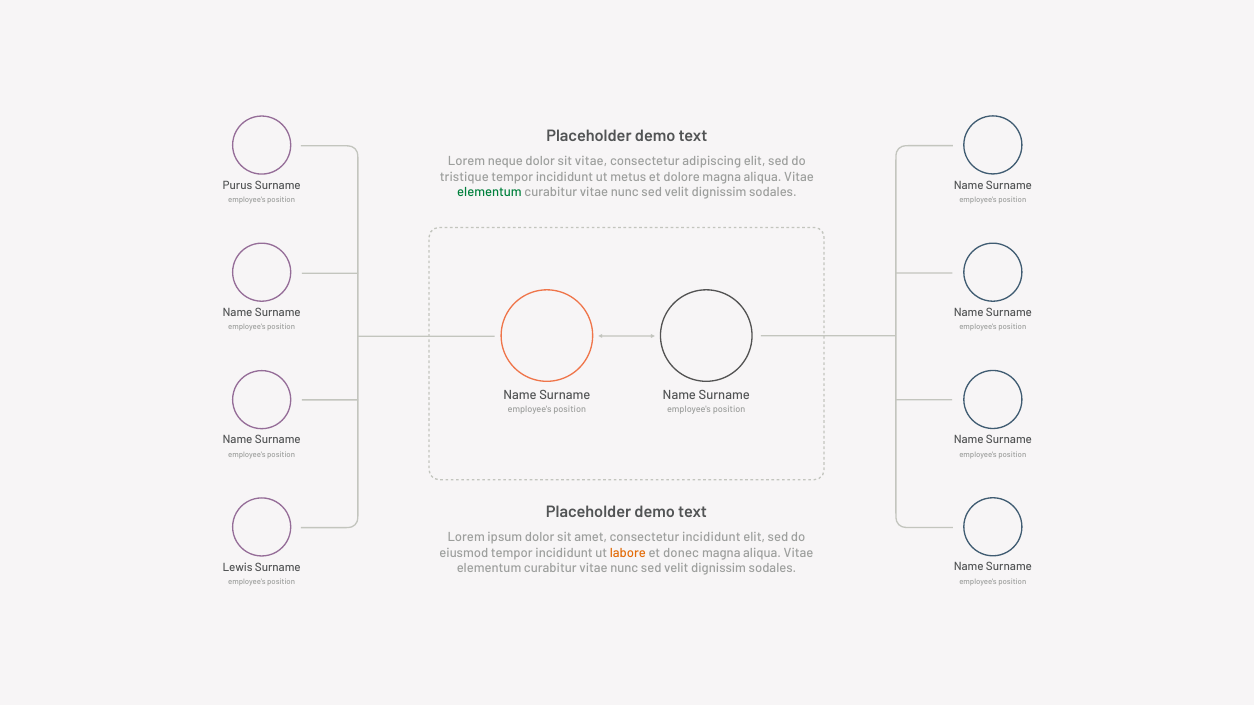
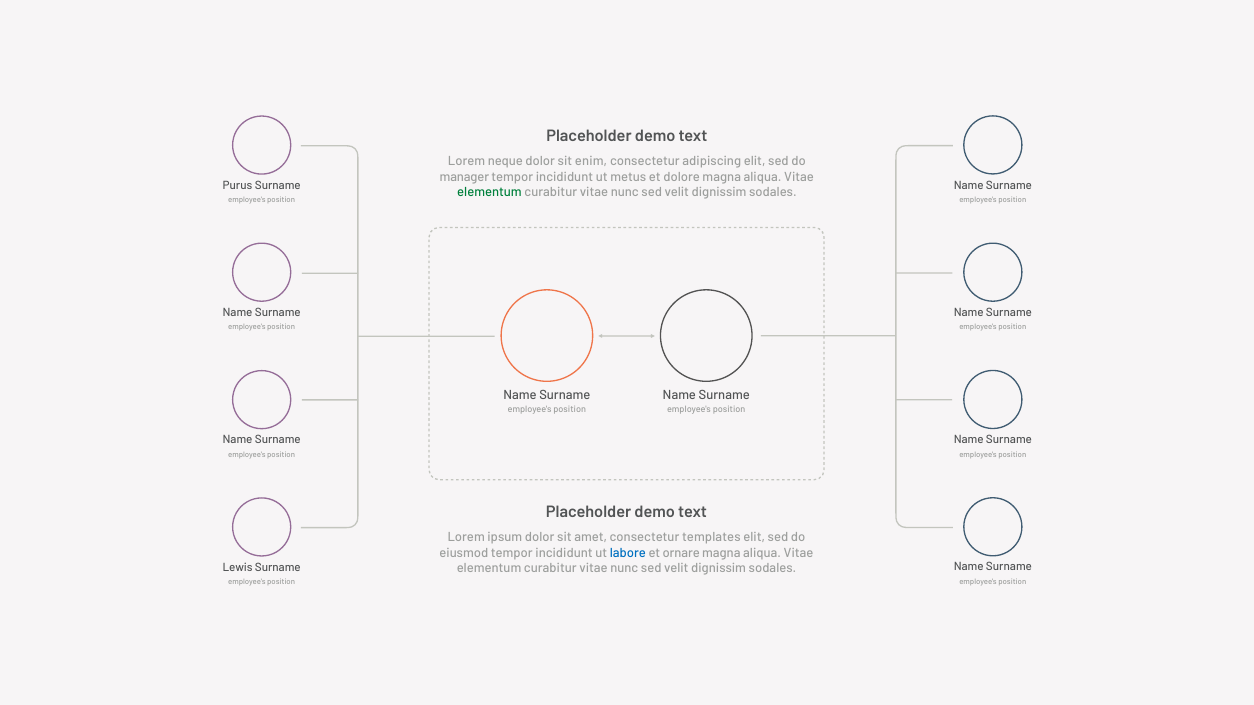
sit vitae: vitae -> enim
tristique: tristique -> manager
consectetur incididunt: incididunt -> templates
labore colour: orange -> blue
donec: donec -> ornare
